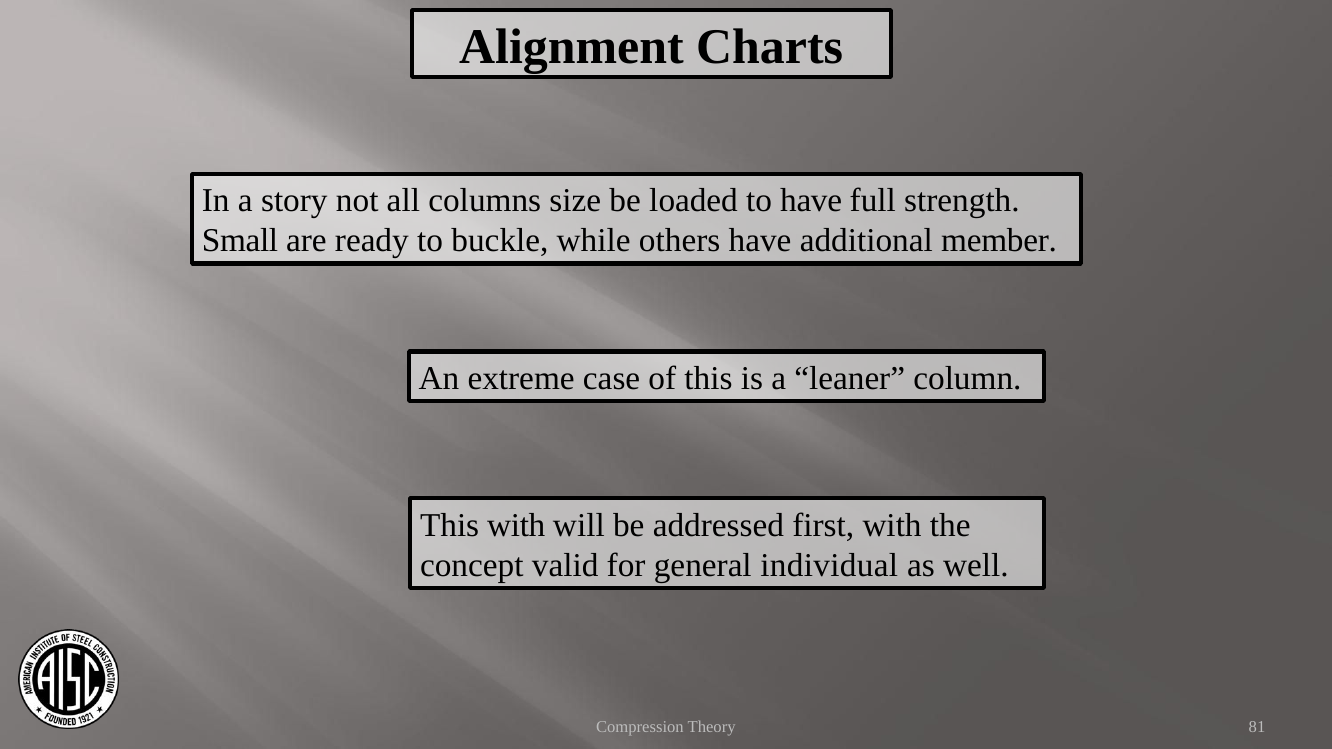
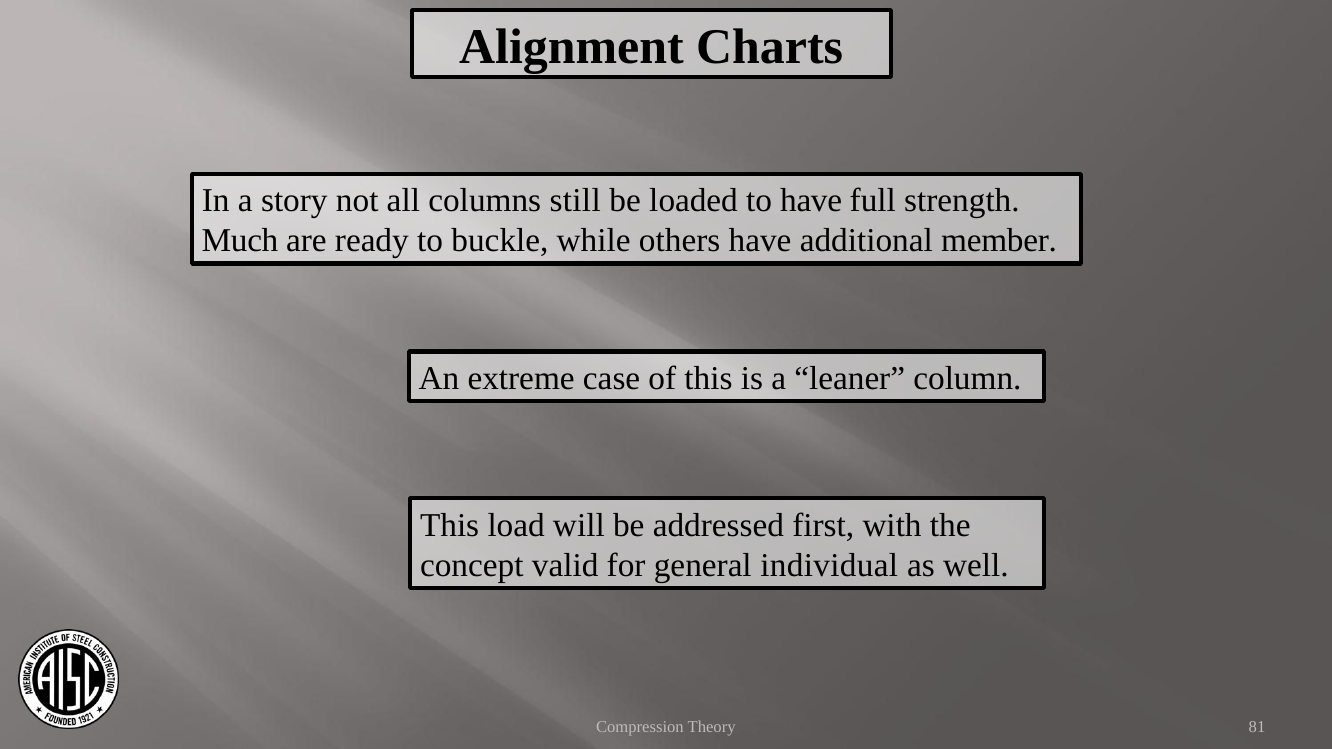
size: size -> still
Small: Small -> Much
This with: with -> load
